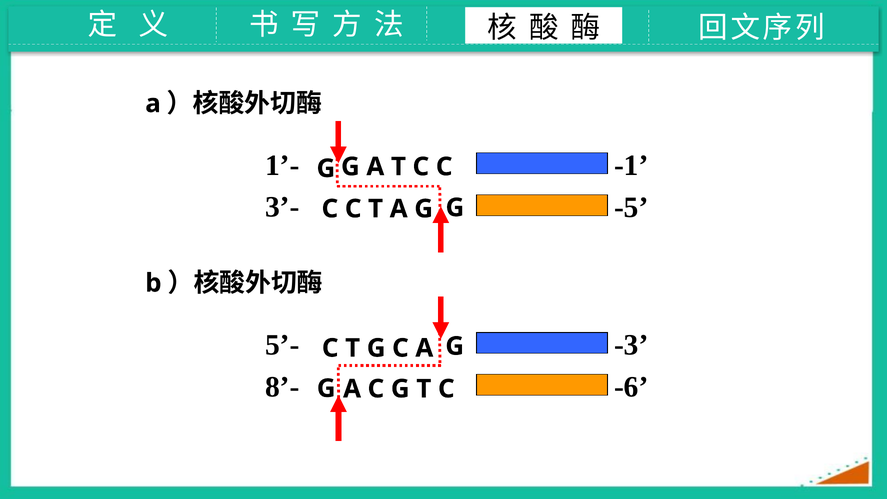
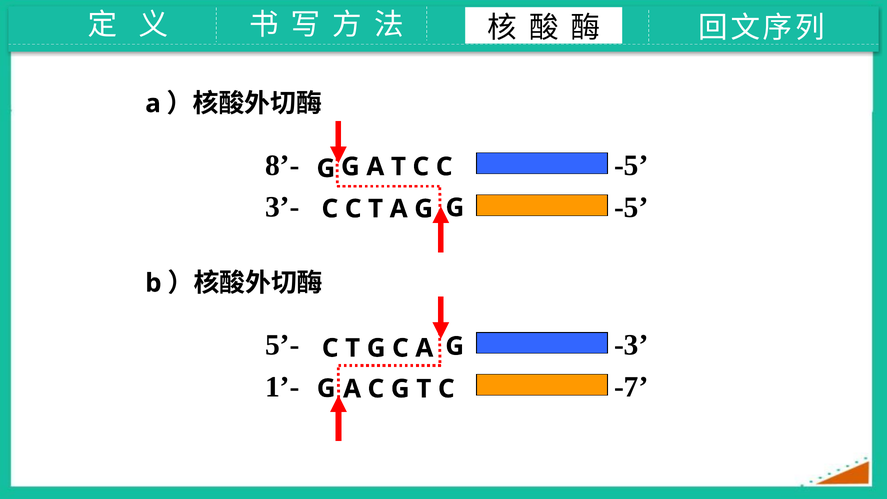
1’-: 1’- -> 8’-
-1 at (631, 165): -1 -> -5
8’-: 8’- -> 1’-
-6: -6 -> -7
